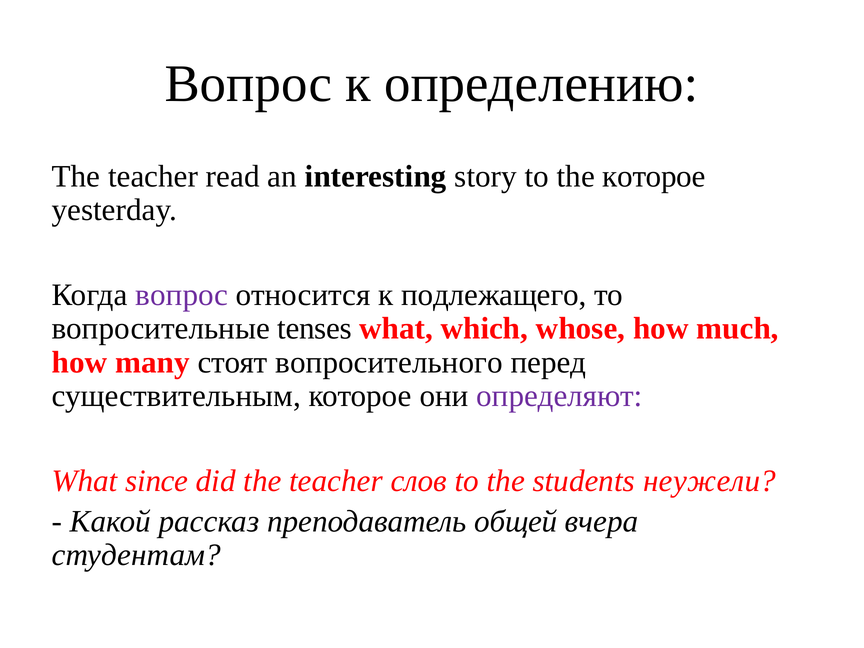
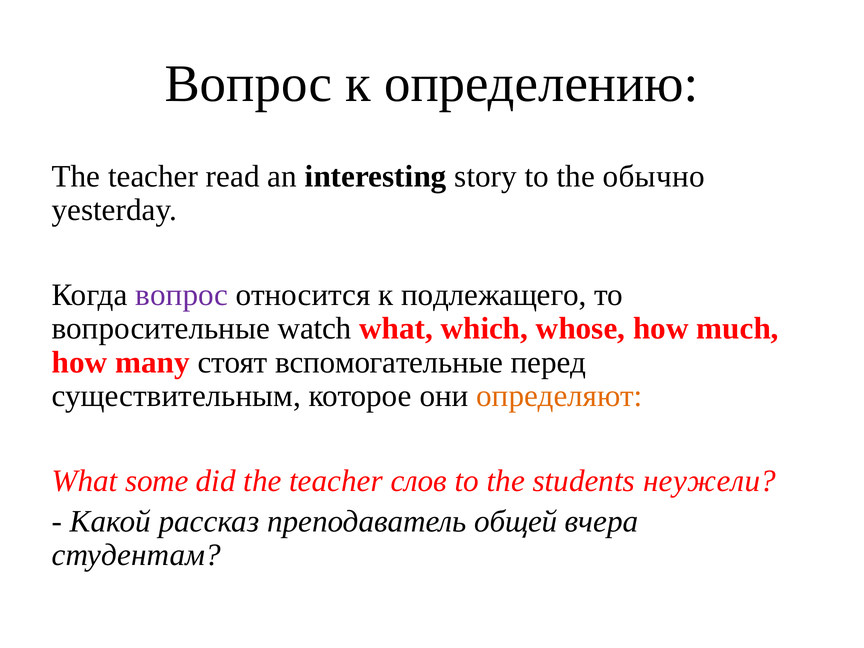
the которое: которое -> обычно
tenses: tenses -> watch
вопросительного: вопросительного -> вспомогательные
определяют colour: purple -> orange
since: since -> some
